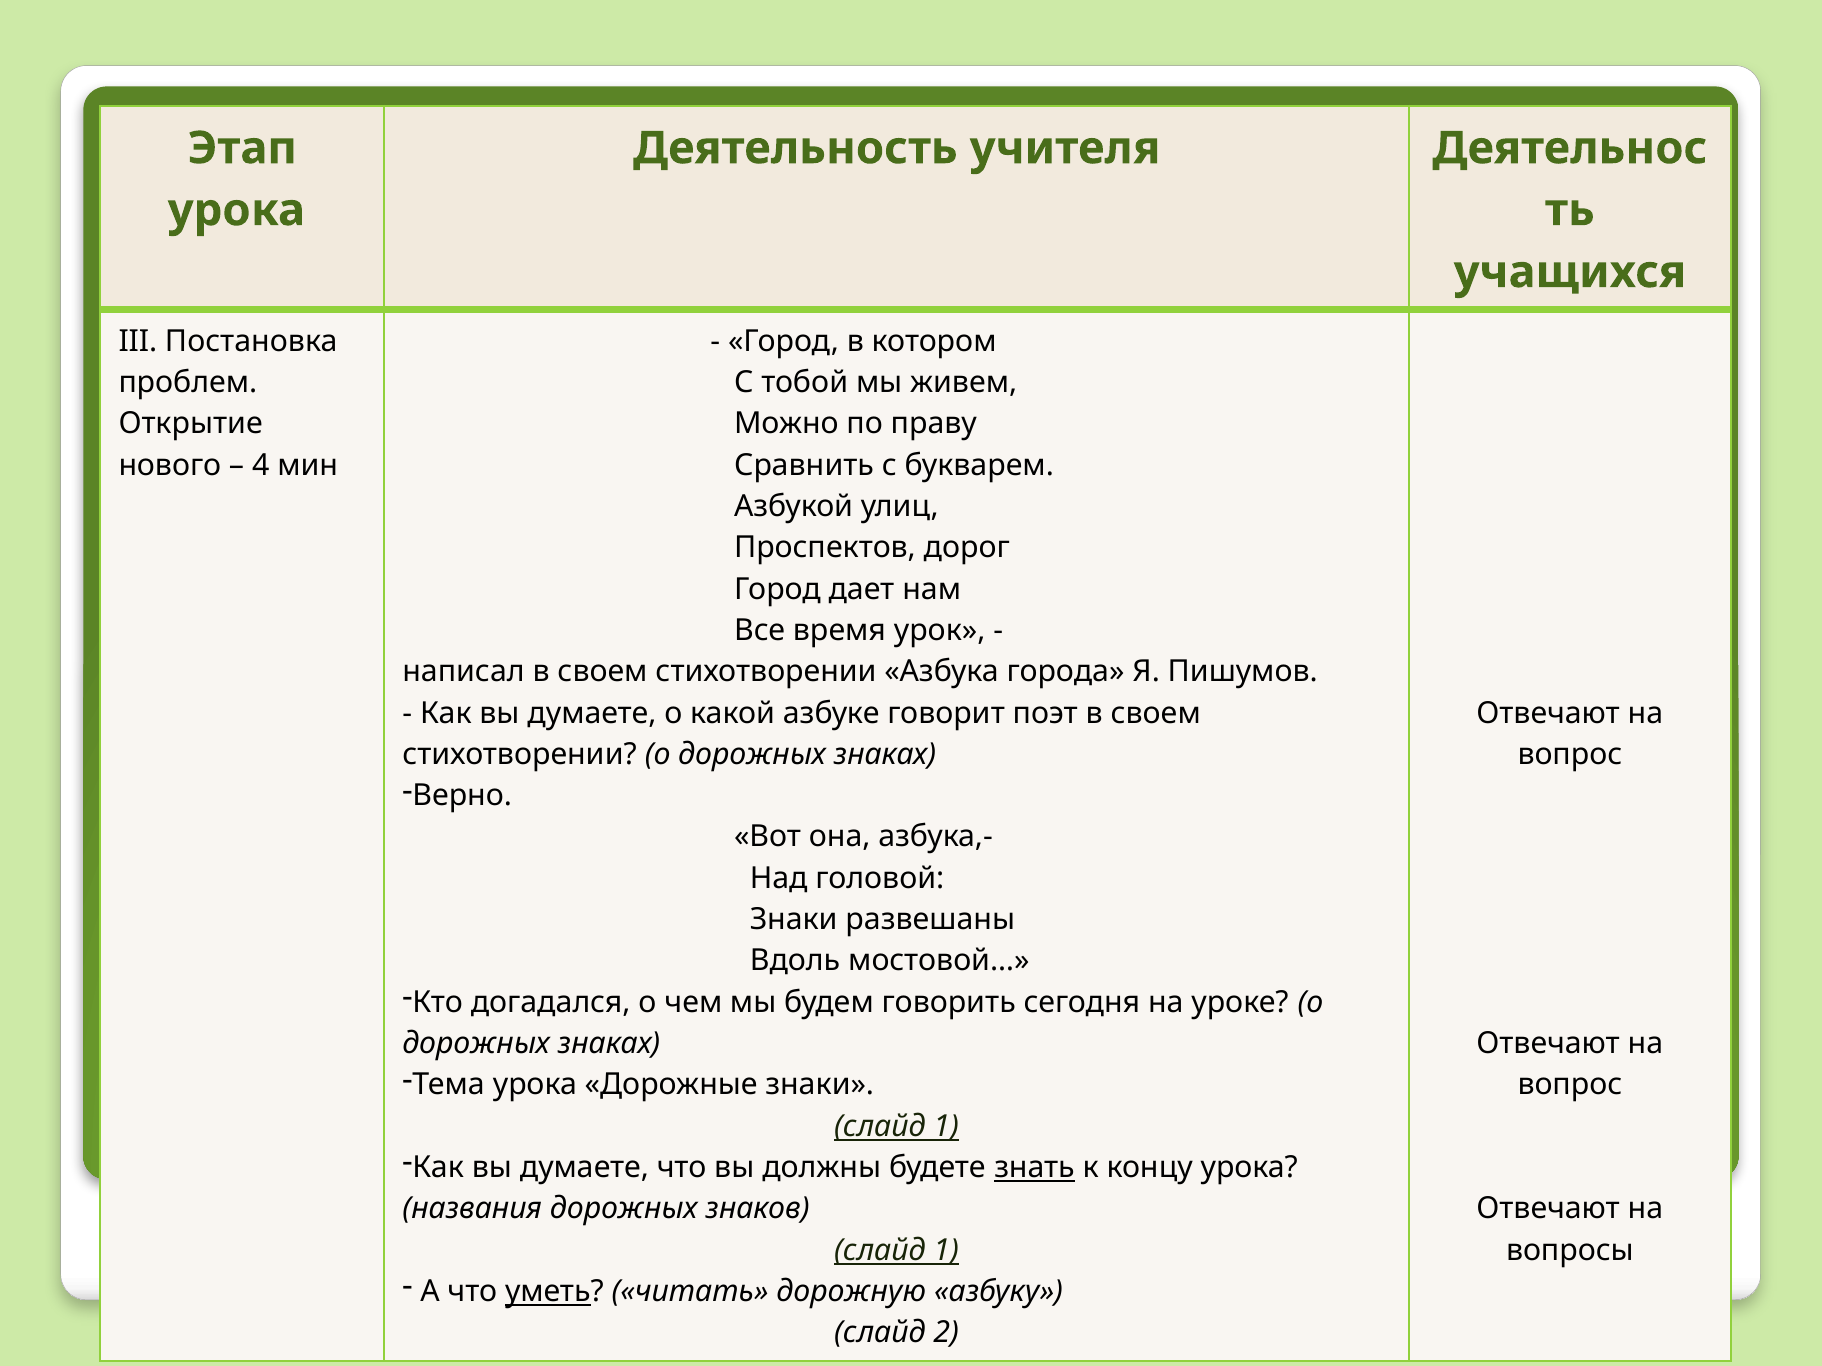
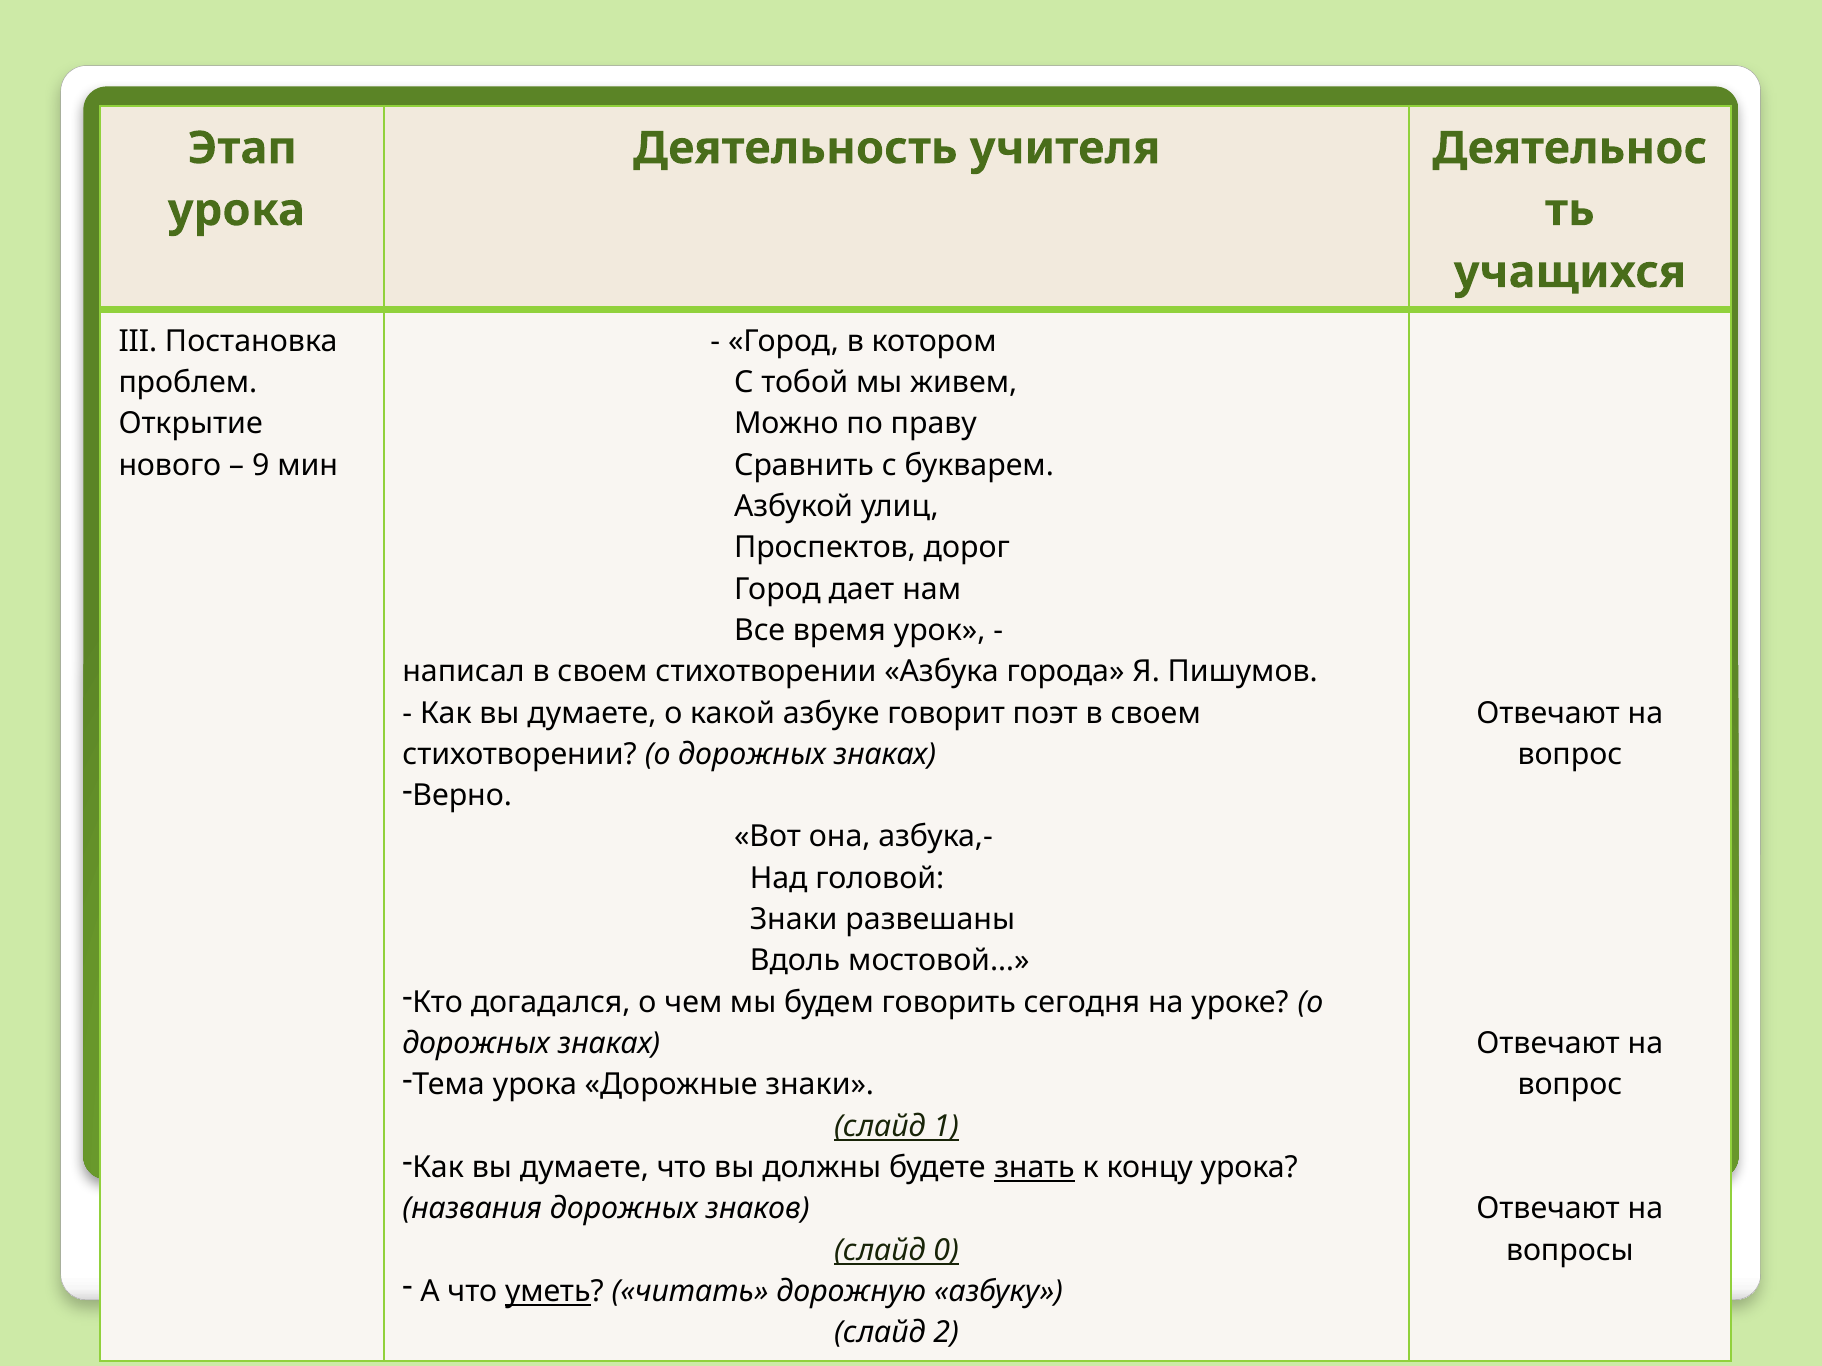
4: 4 -> 9
1 at (946, 1250): 1 -> 0
